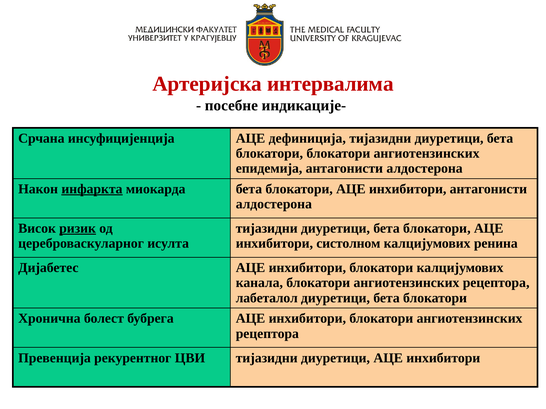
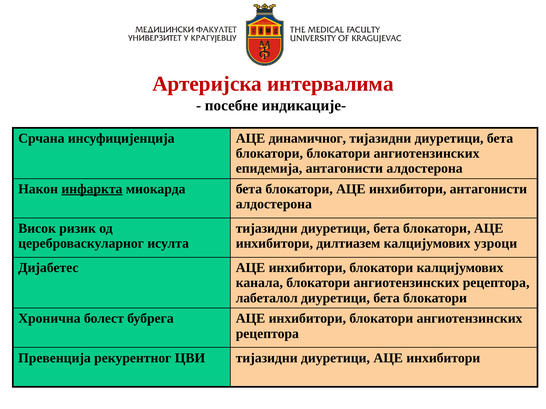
дефиниција: дефиниција -> динамичног
ризик underline: present -> none
систолном: систолном -> дилтиазем
ренина: ренина -> узроци
